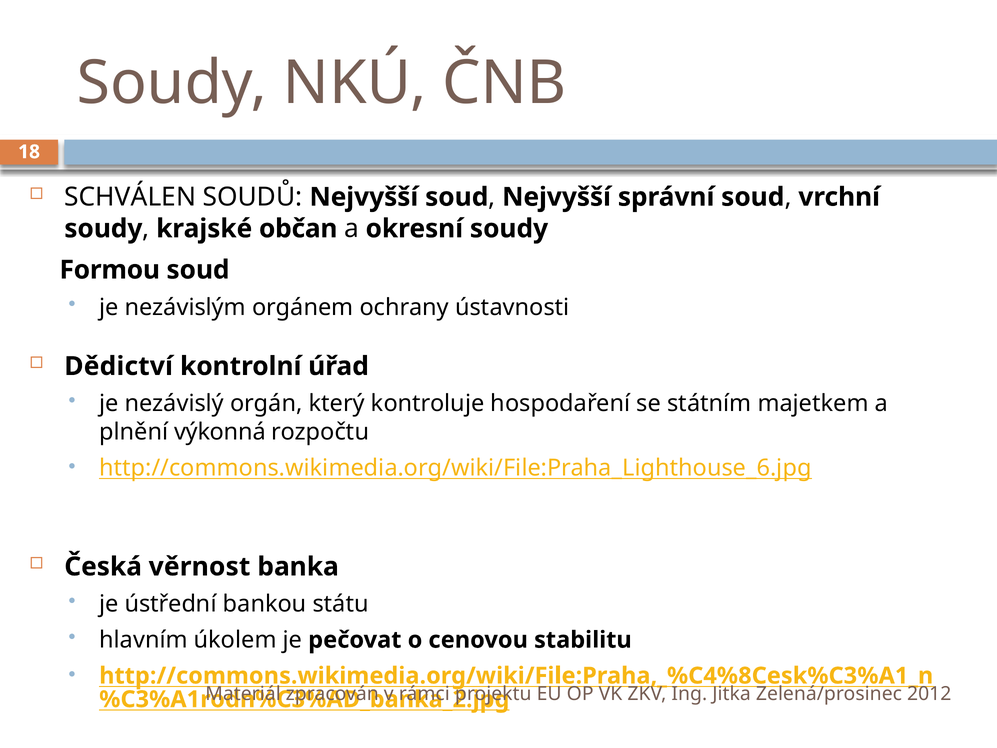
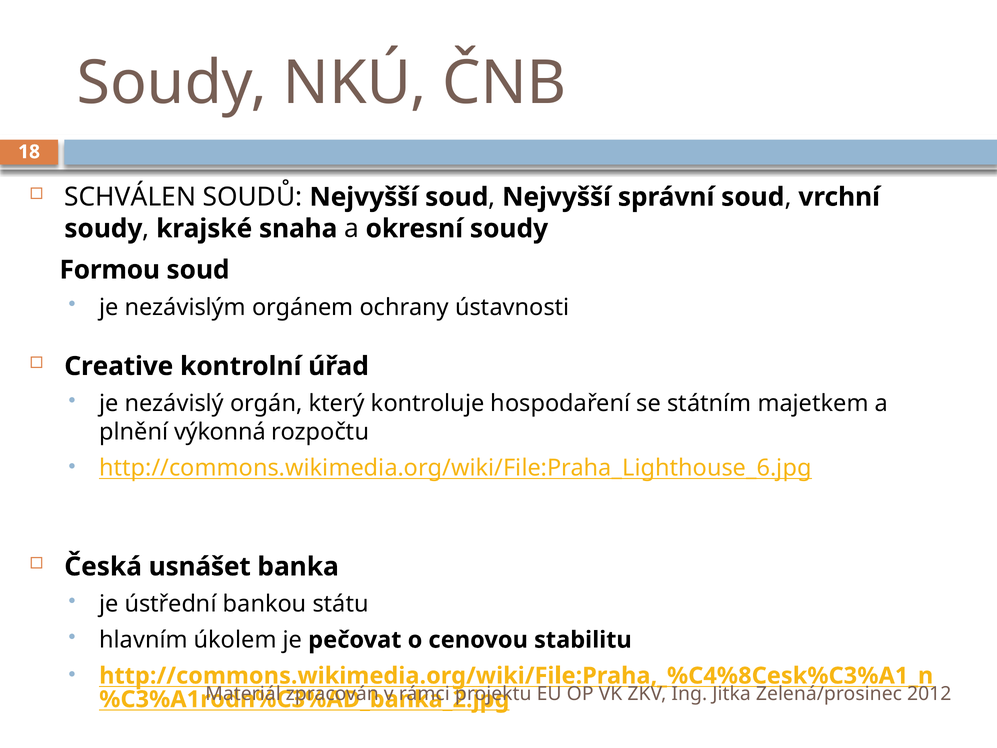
občan: občan -> snaha
Dědictví: Dědictví -> Creative
věrnost: věrnost -> usnášet
